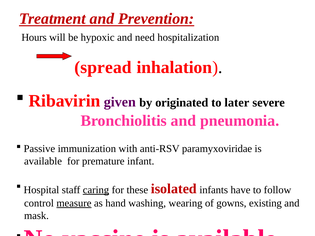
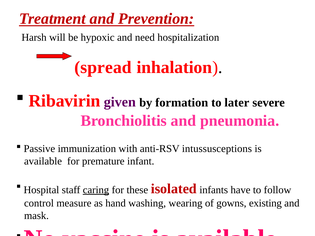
Hours: Hours -> Harsh
originated: originated -> formation
paramyxoviridae: paramyxoviridae -> intussusceptions
measure underline: present -> none
